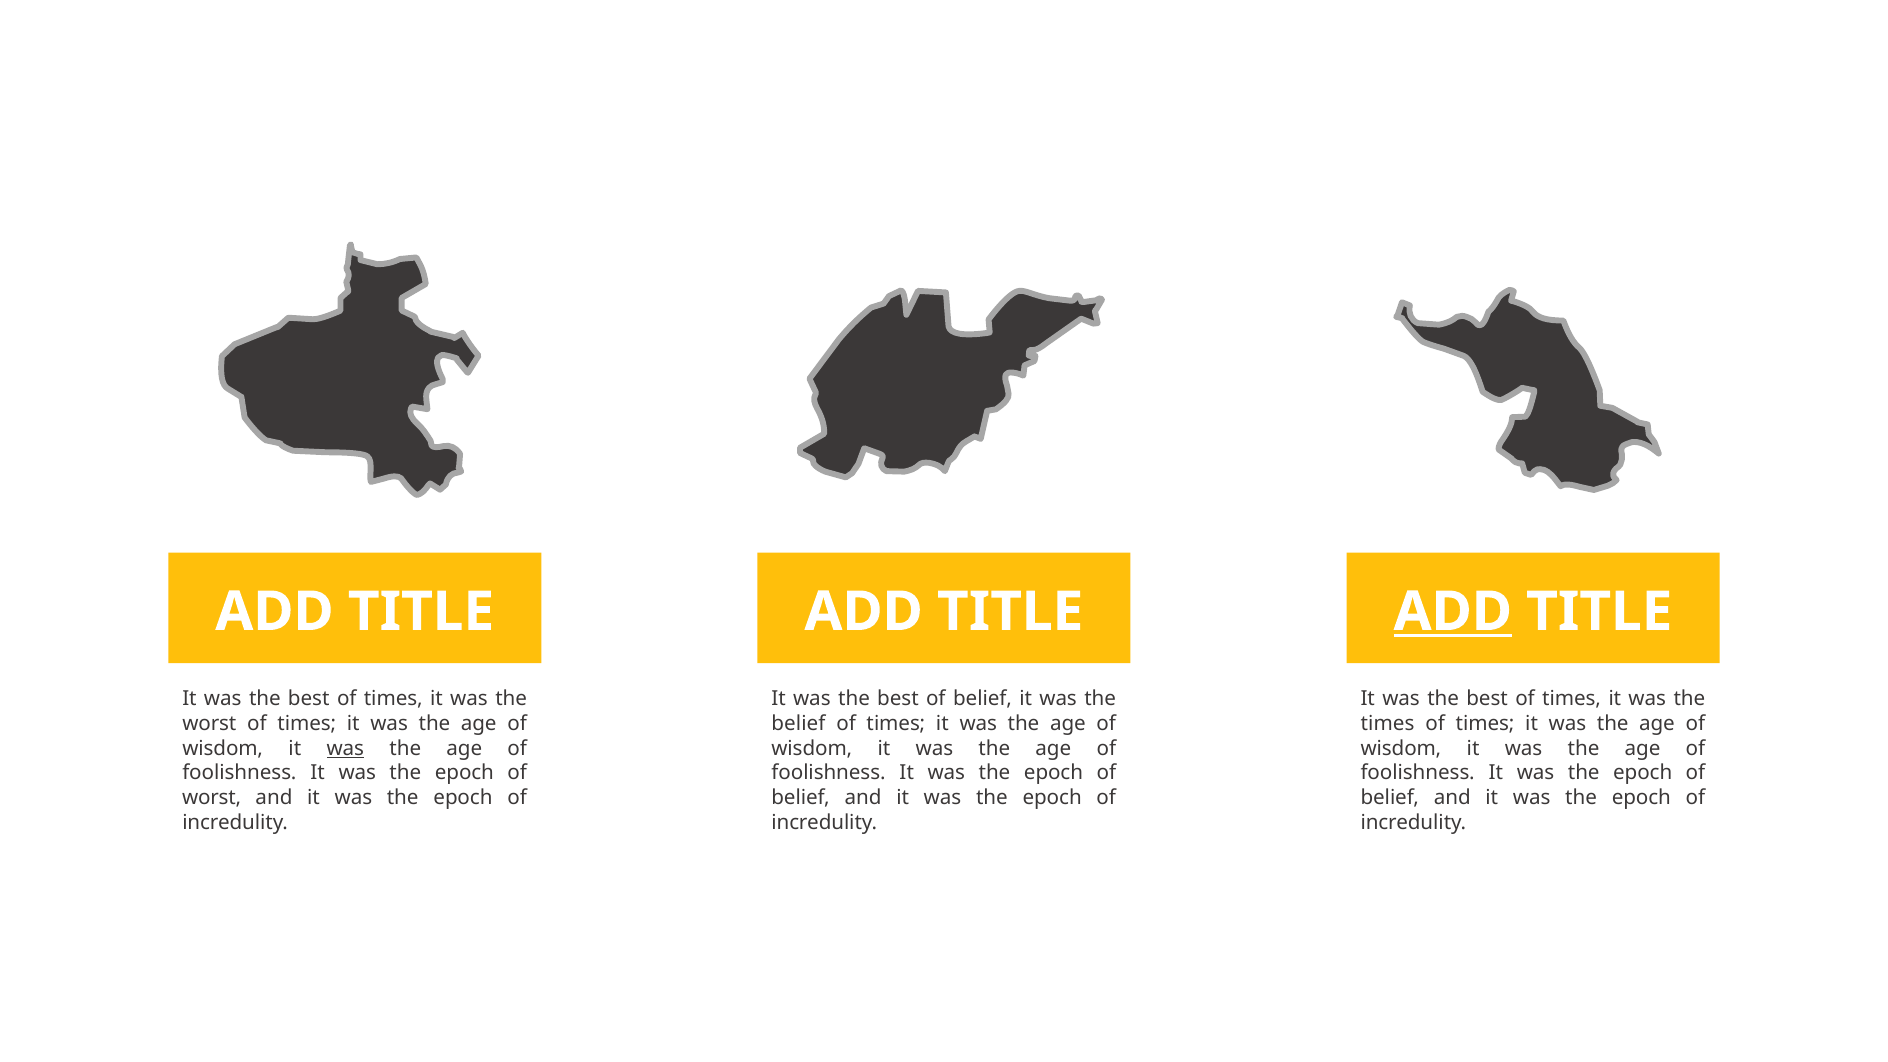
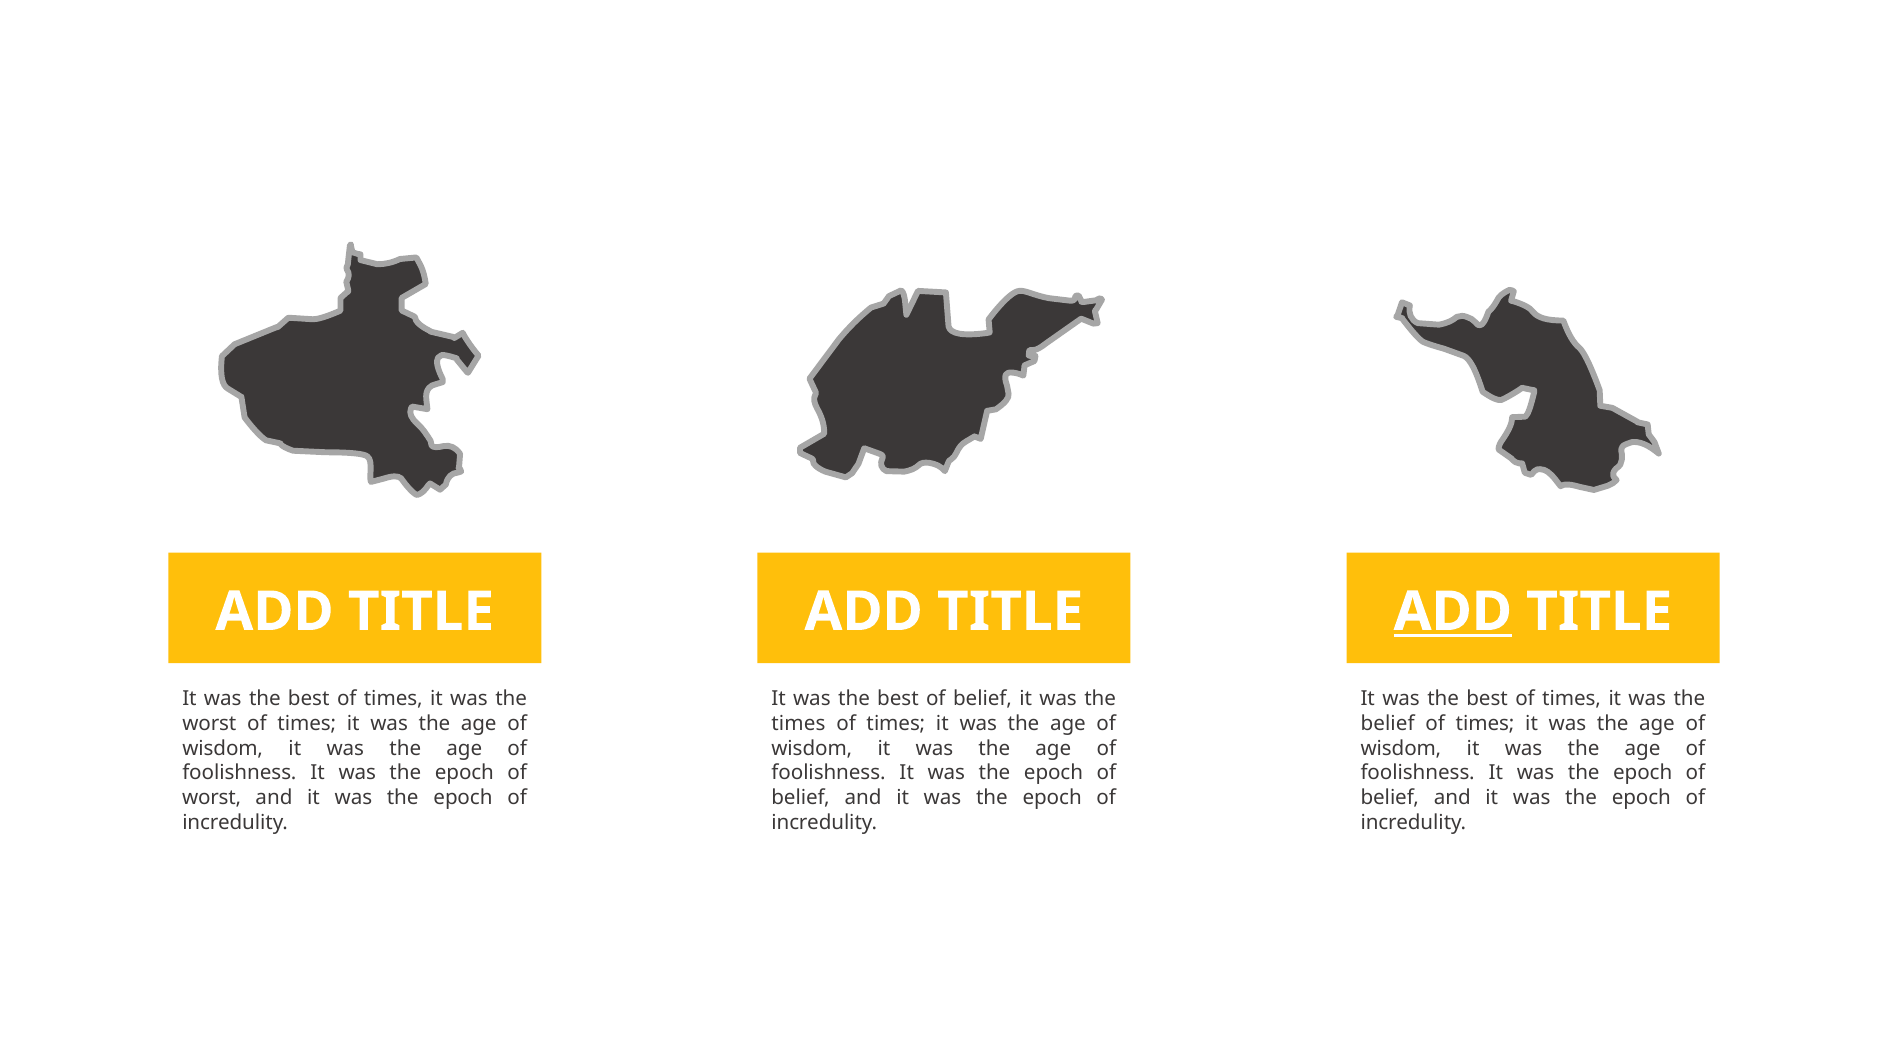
belief at (798, 724): belief -> times
times at (1388, 724): times -> belief
was at (345, 748) underline: present -> none
